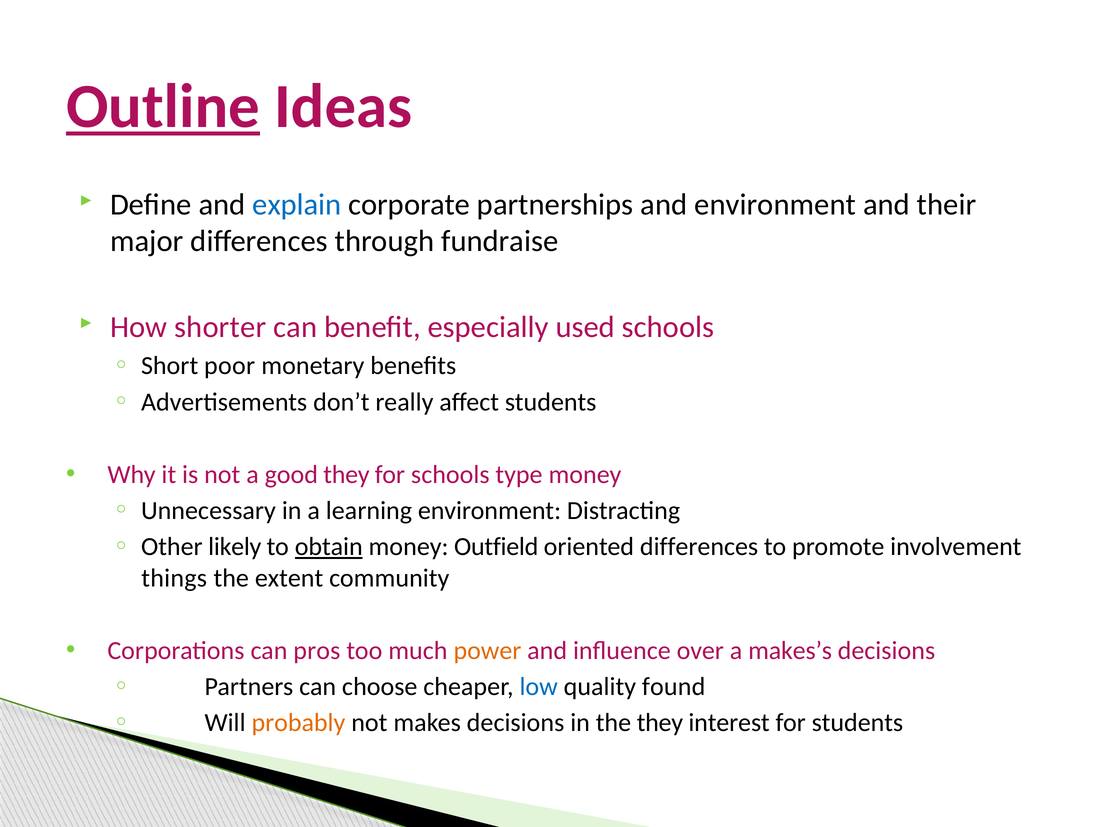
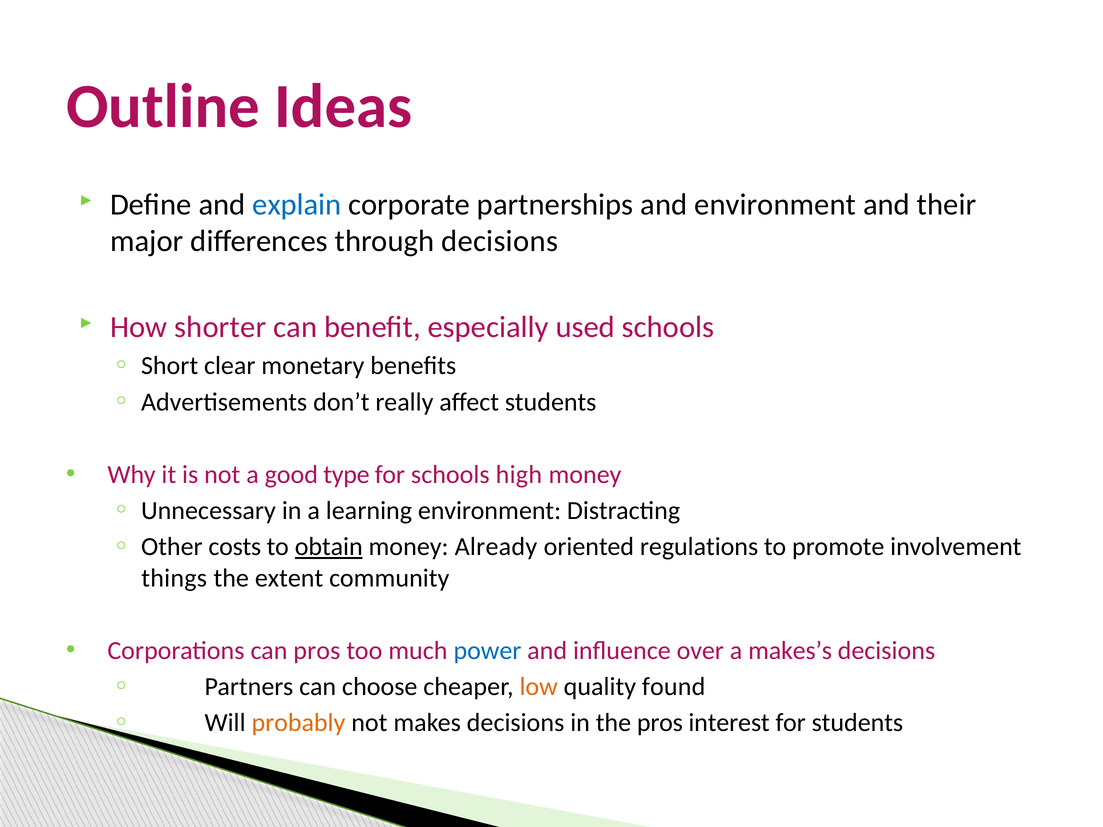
Outline underline: present -> none
through fundraise: fundraise -> decisions
poor: poor -> clear
good they: they -> type
type: type -> high
likely: likely -> costs
Outfield: Outfield -> Already
oriented differences: differences -> regulations
power colour: orange -> blue
low colour: blue -> orange
the they: they -> pros
